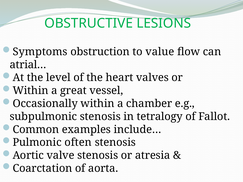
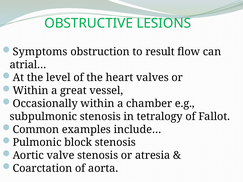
value: value -> result
often: often -> block
